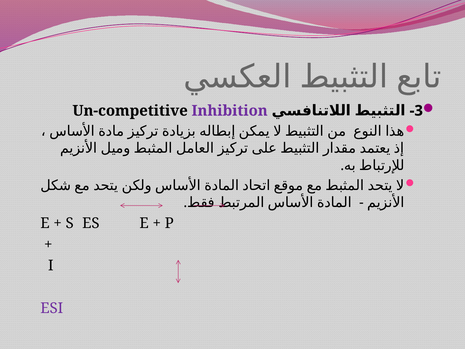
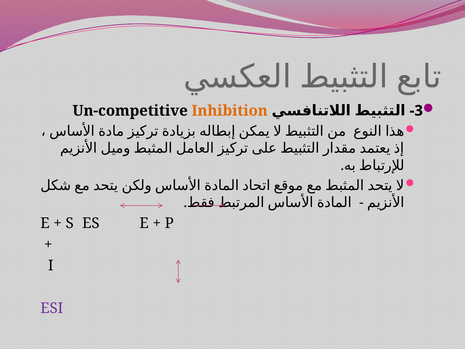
Inhibition colour: purple -> orange
